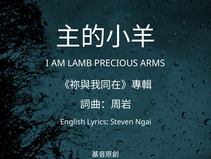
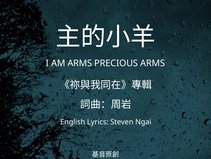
AM LAMB: LAMB -> ARMS
